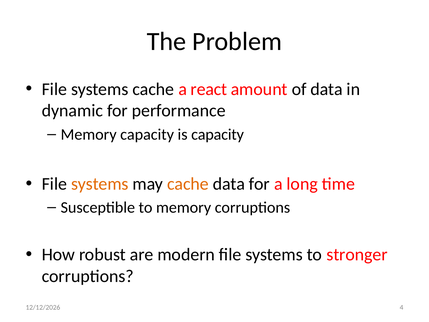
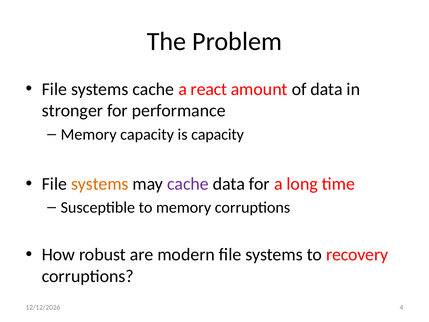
dynamic: dynamic -> stronger
cache at (188, 184) colour: orange -> purple
stronger: stronger -> recovery
